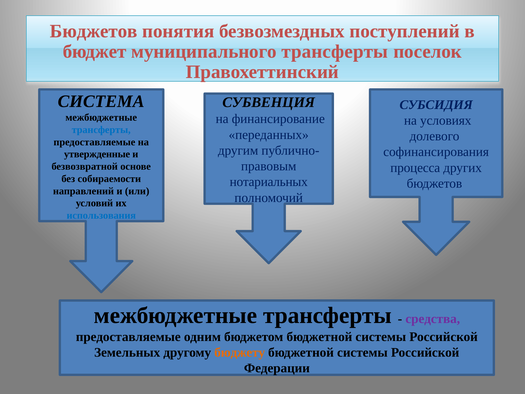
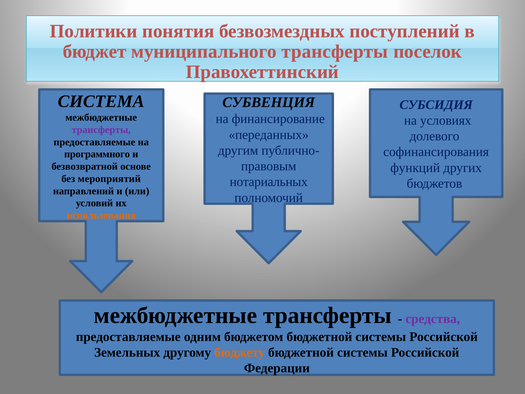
Бюджетов at (94, 31): Бюджетов -> Политики
трансферты at (101, 130) colour: blue -> purple
утвержденные: утвержденные -> программного
процесса: процесса -> функций
собираемости: собираемости -> мероприятий
использования colour: blue -> orange
